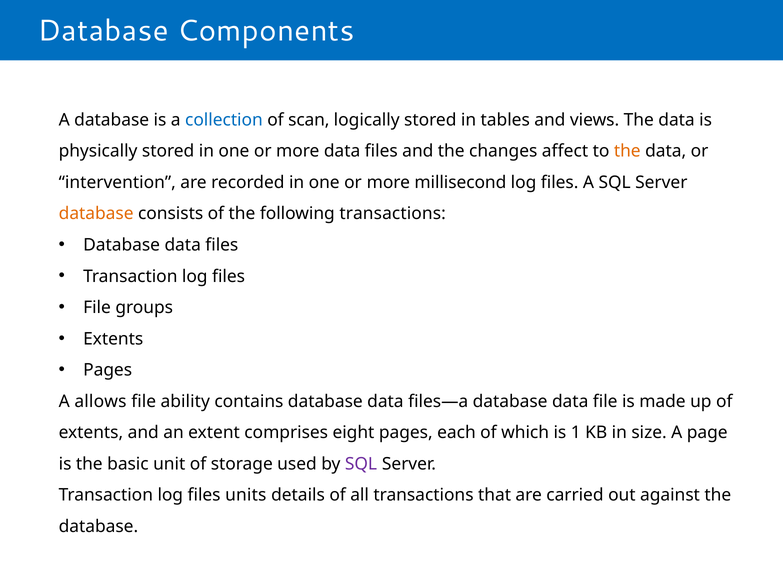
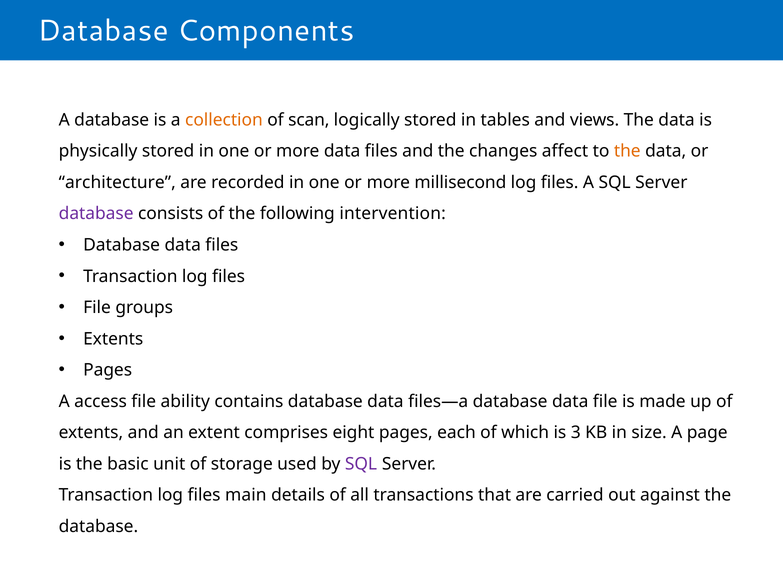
collection colour: blue -> orange
intervention: intervention -> architecture
database at (96, 214) colour: orange -> purple
following transactions: transactions -> intervention
allows: allows -> access
1: 1 -> 3
units: units -> main
